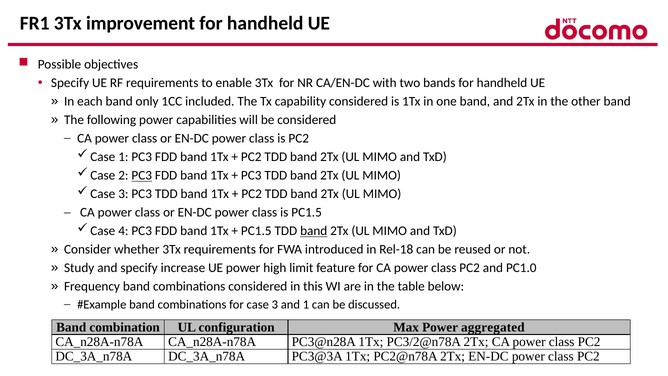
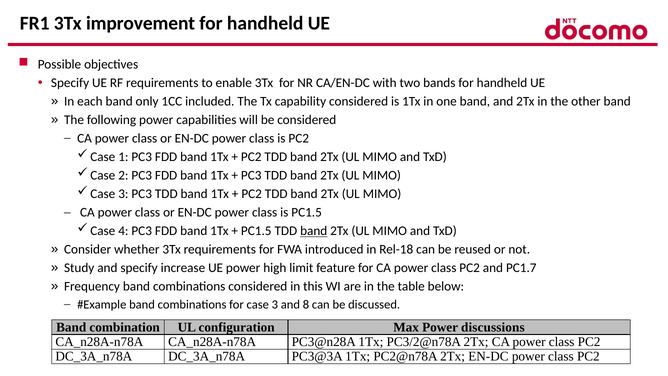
PC3 at (142, 175) underline: present -> none
PC1.0: PC1.0 -> PC1.7
and 1: 1 -> 8
aggregated: aggregated -> discussions
